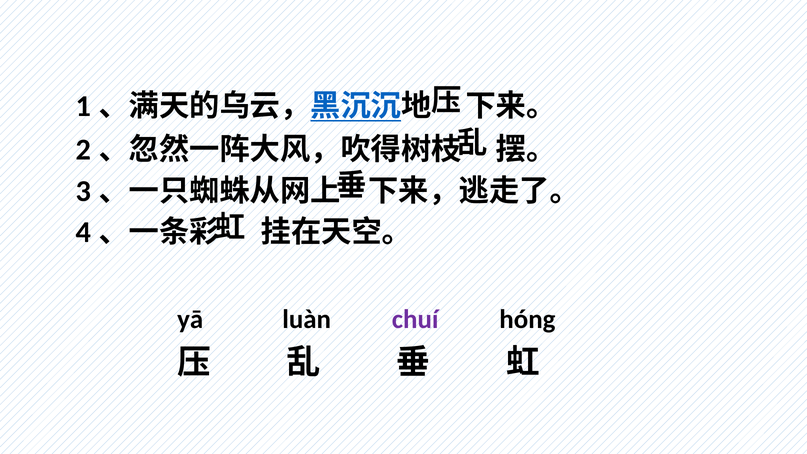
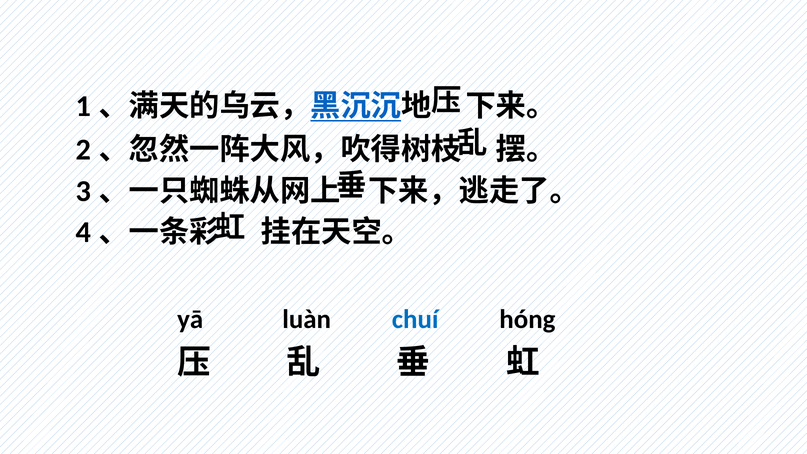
chuí colour: purple -> blue
